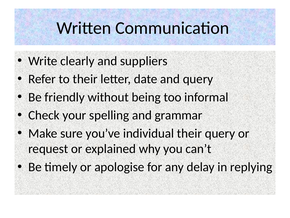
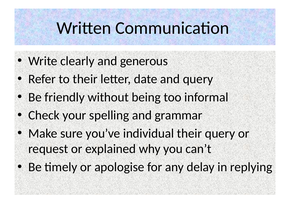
suppliers: suppliers -> generous
